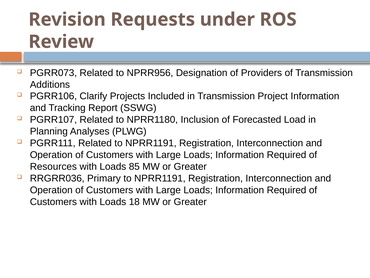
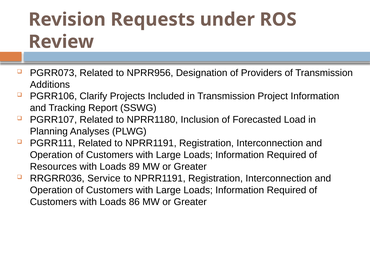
85: 85 -> 89
Primary: Primary -> Service
18: 18 -> 86
